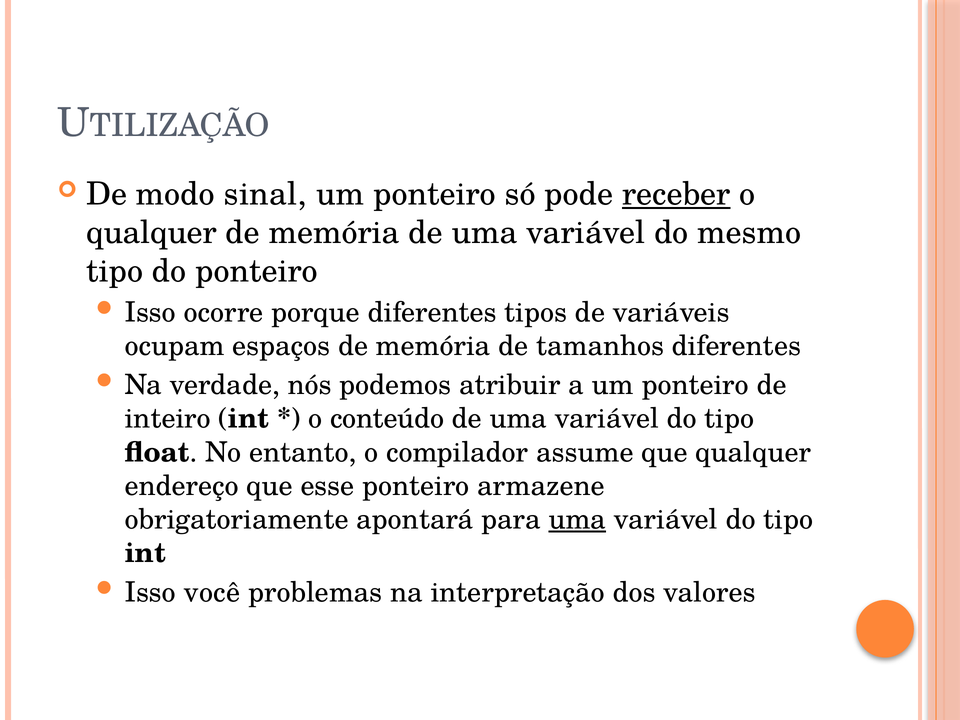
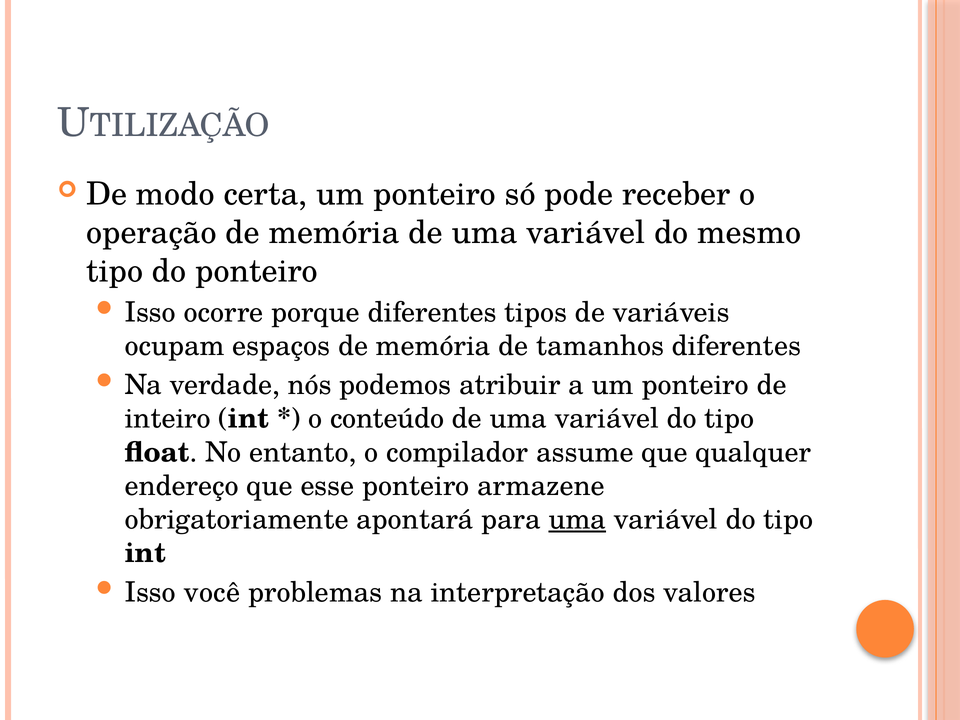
sinal: sinal -> certa
receber underline: present -> none
qualquer at (152, 233): qualquer -> operação
